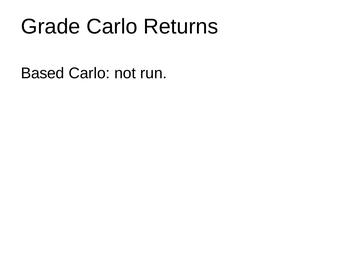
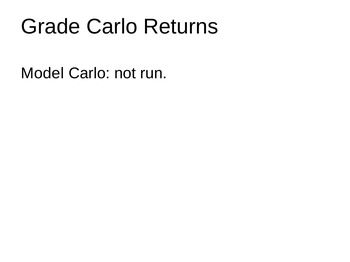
Based: Based -> Model
